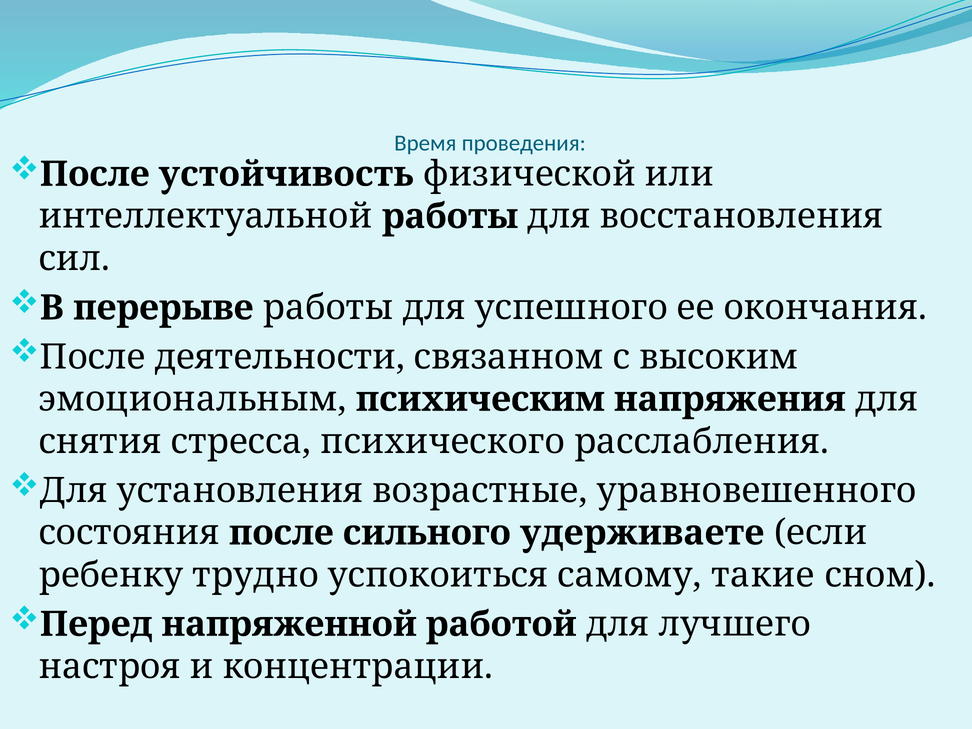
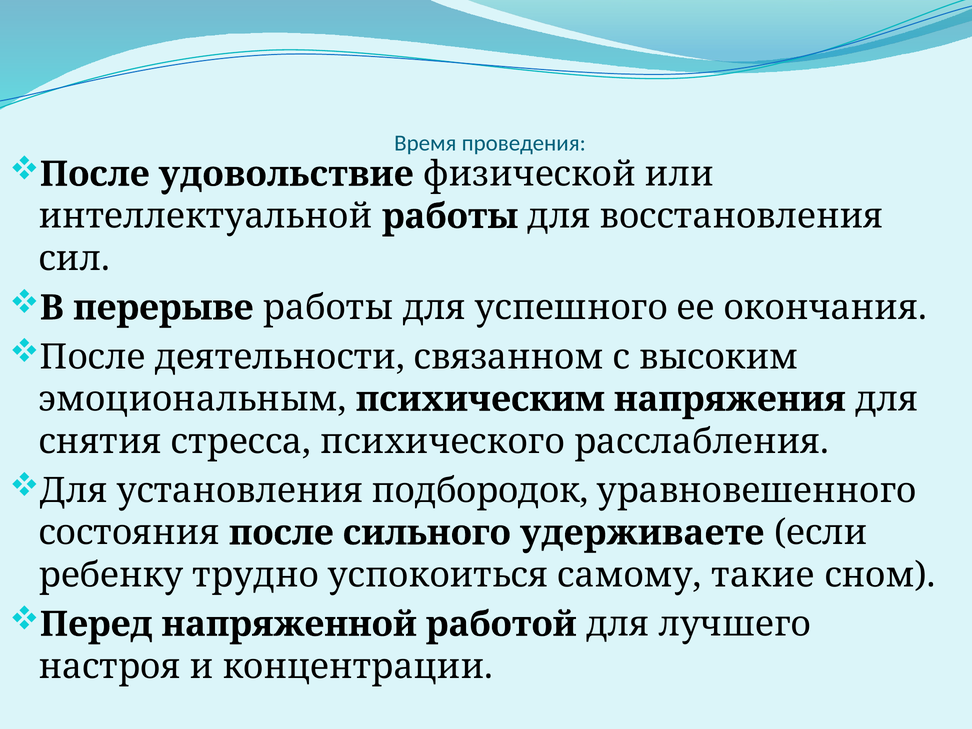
устойчивость: устойчивость -> удовольствие
возрастные: возрастные -> подбородок
